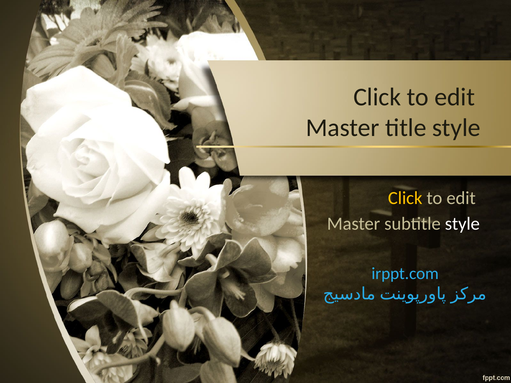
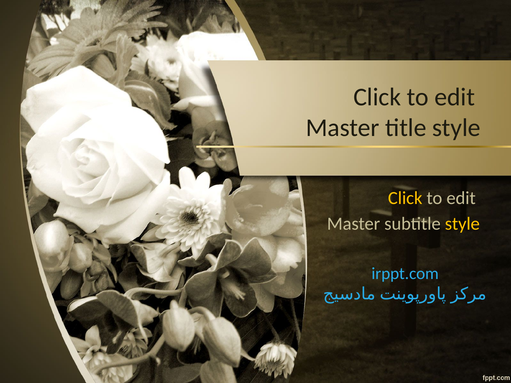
style at (462, 224) colour: white -> yellow
